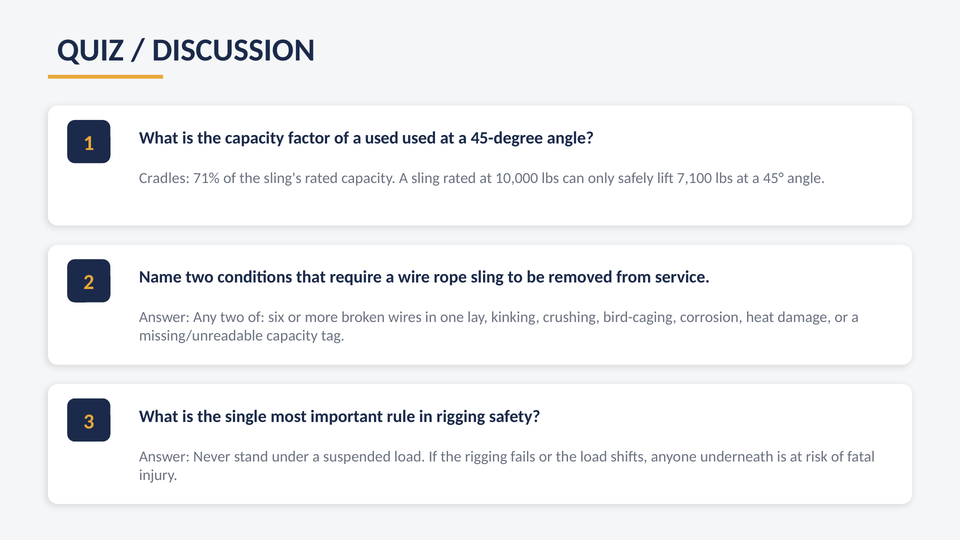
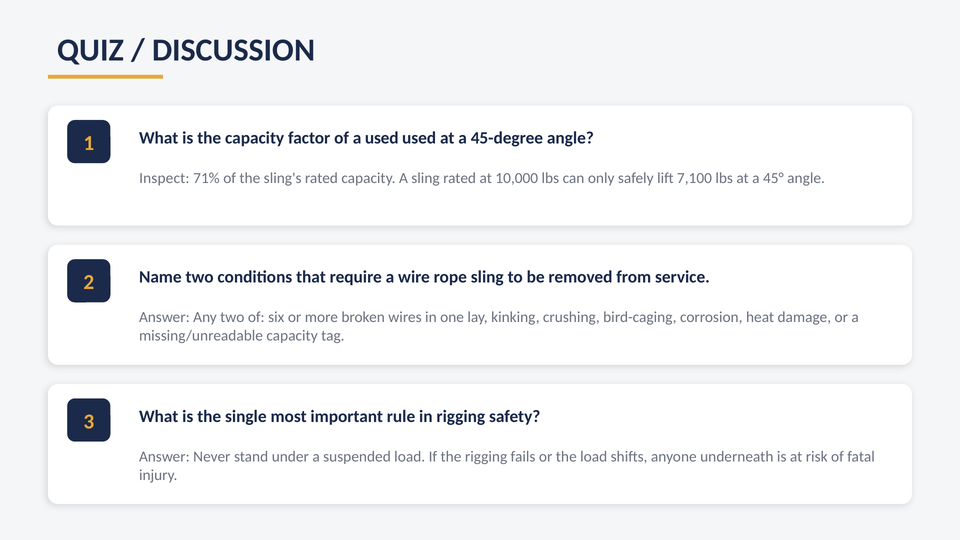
Cradles: Cradles -> Inspect
